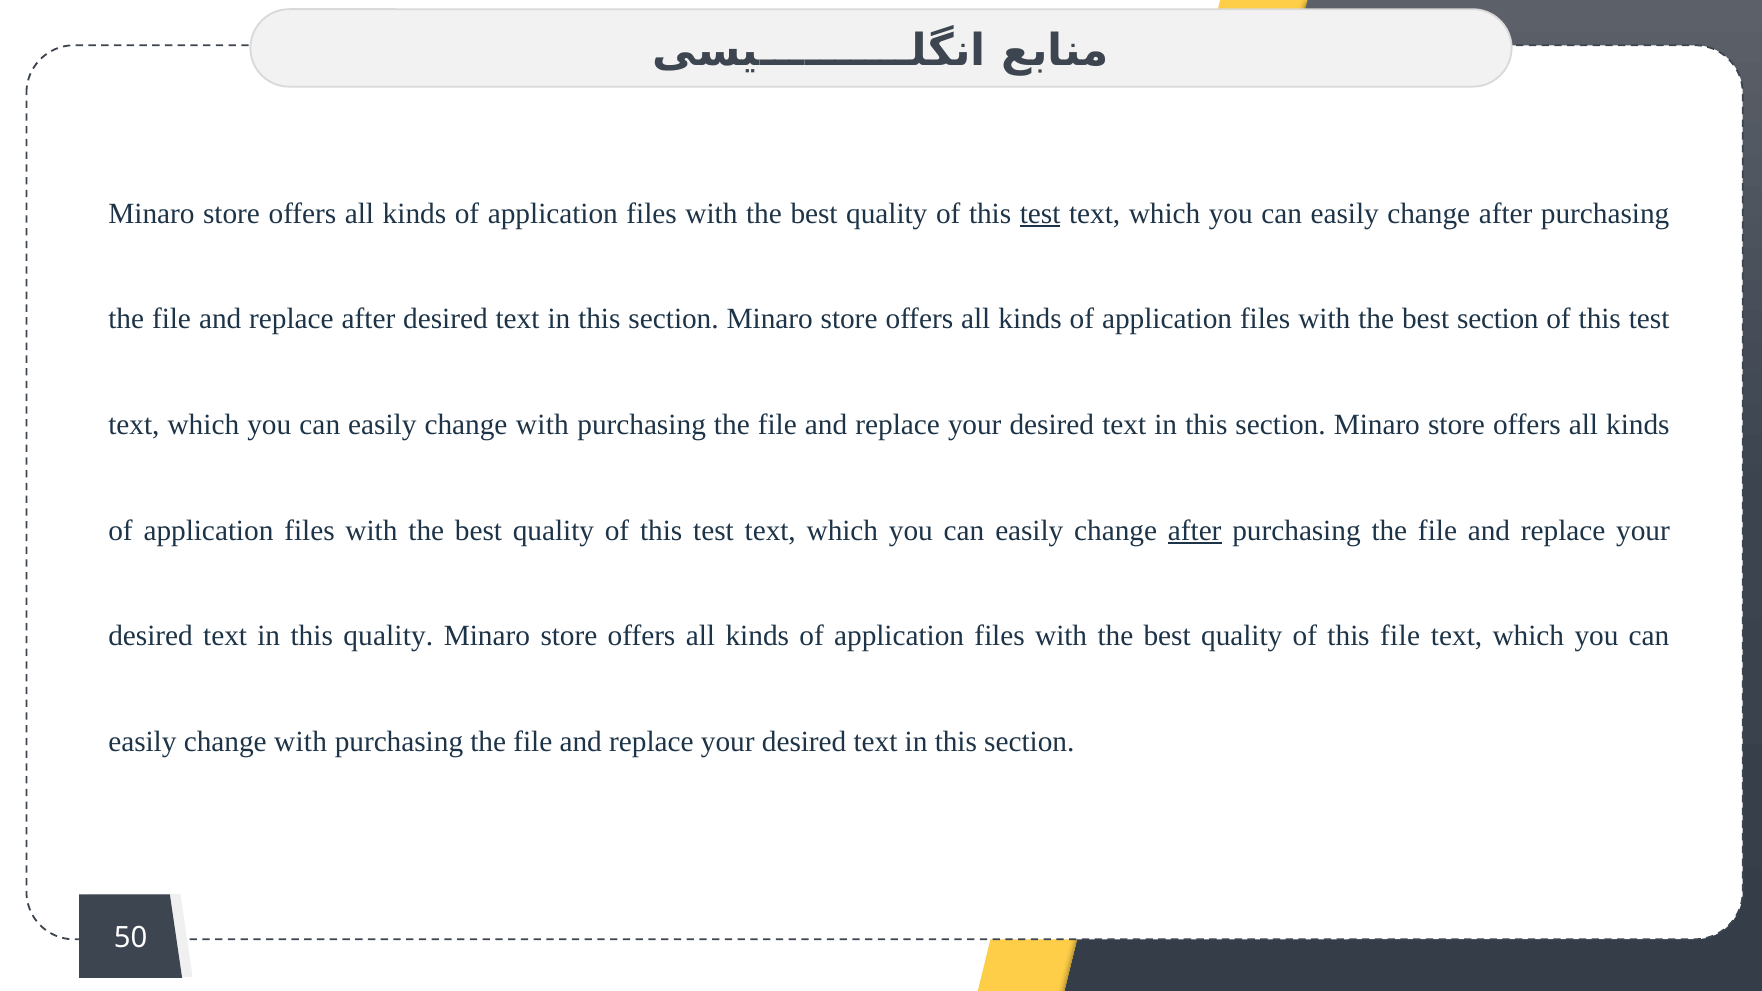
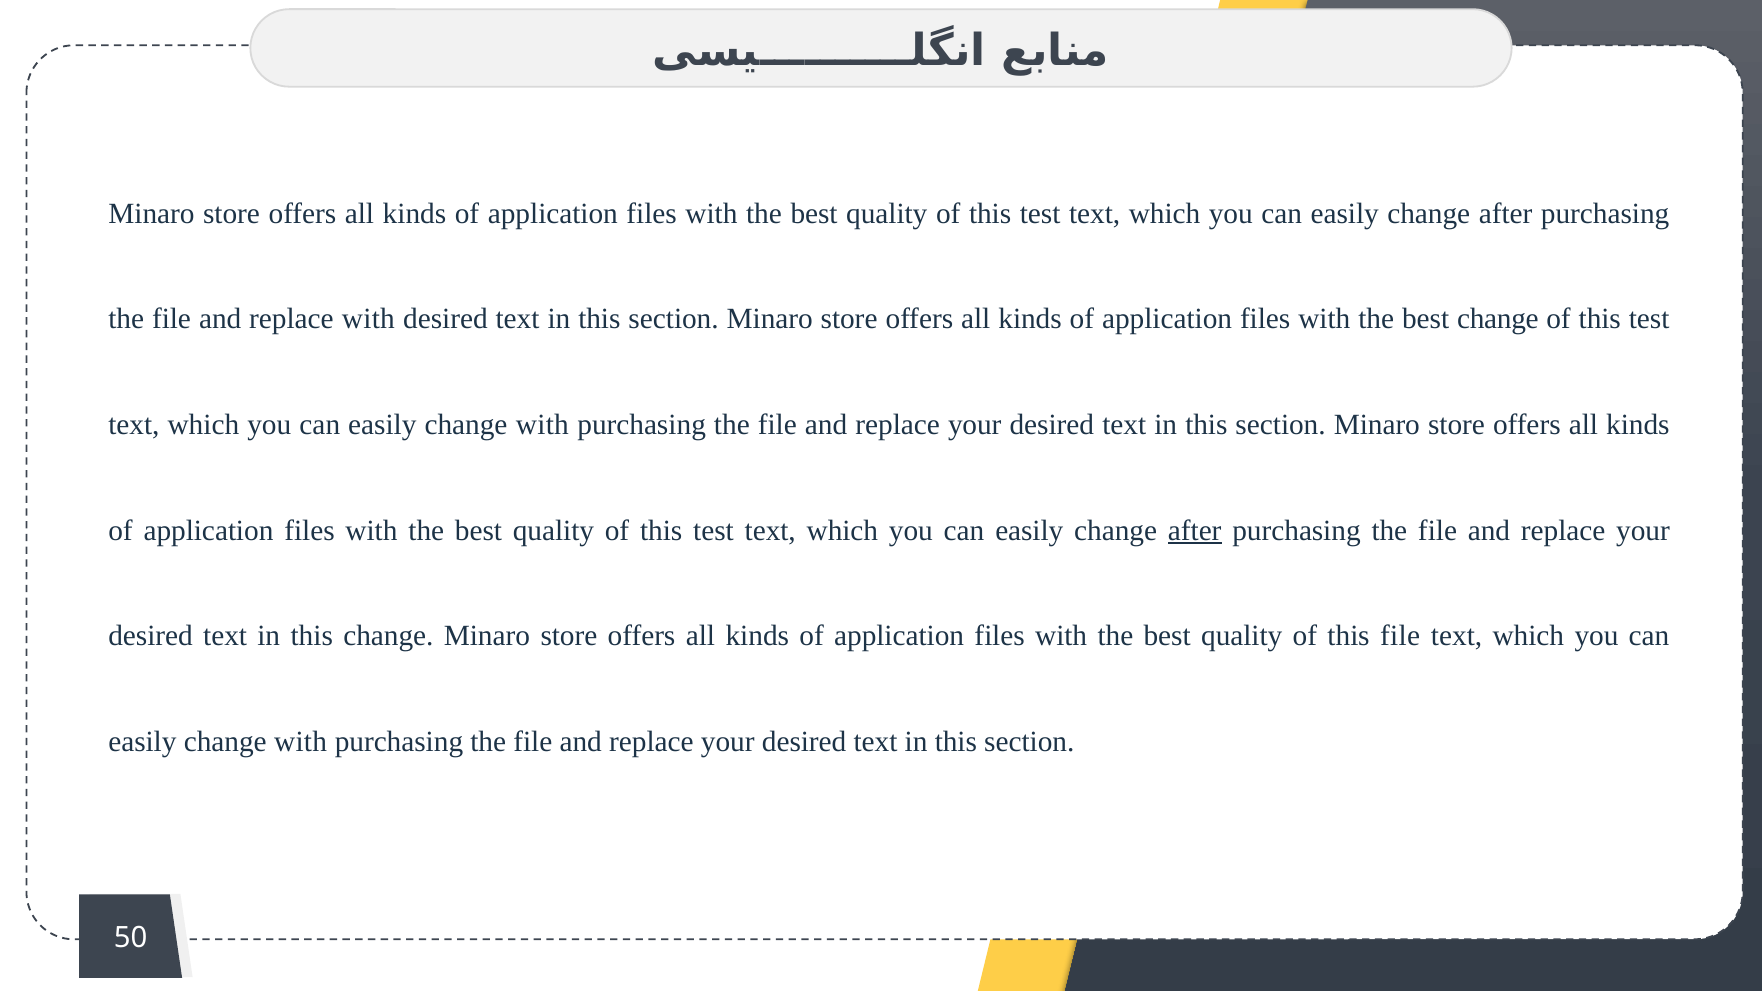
test at (1040, 213) underline: present -> none
replace after: after -> with
best section: section -> change
this quality: quality -> change
